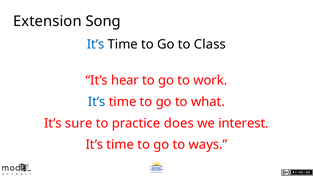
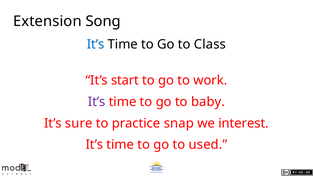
hear: hear -> start
It’s at (97, 102) colour: blue -> purple
what: what -> baby
does: does -> snap
ways: ways -> used
